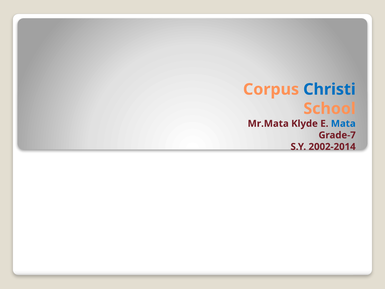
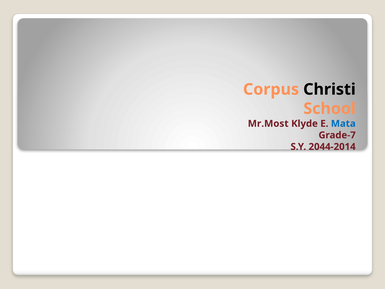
Christi colour: blue -> black
Mr.Mata: Mr.Mata -> Mr.Most
2002-2014: 2002-2014 -> 2044-2014
